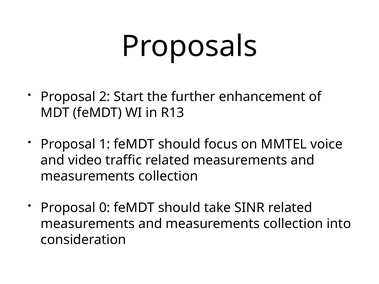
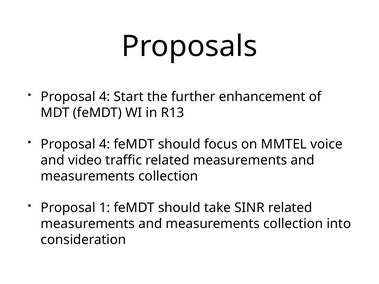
2 at (105, 97): 2 -> 4
1 at (105, 144): 1 -> 4
0: 0 -> 1
